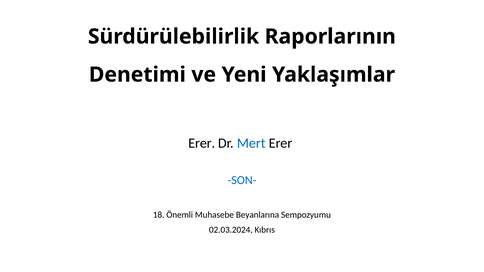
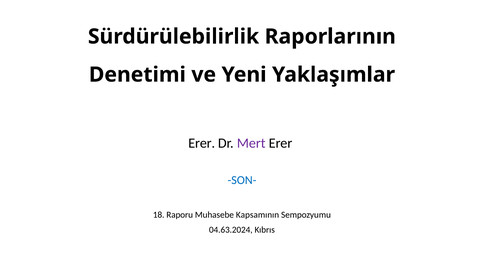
Mert colour: blue -> purple
Önemli: Önemli -> Raporu
Beyanlarına: Beyanlarına -> Kapsamının
02.03.2024: 02.03.2024 -> 04.63.2024
